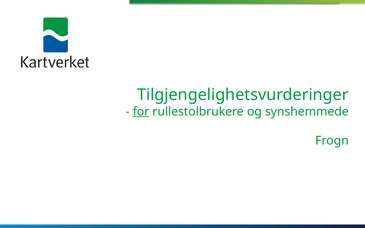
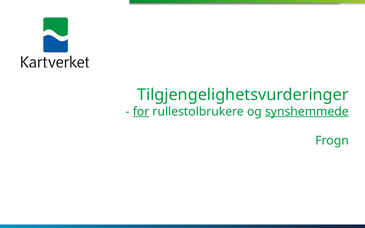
synshemmede underline: none -> present
